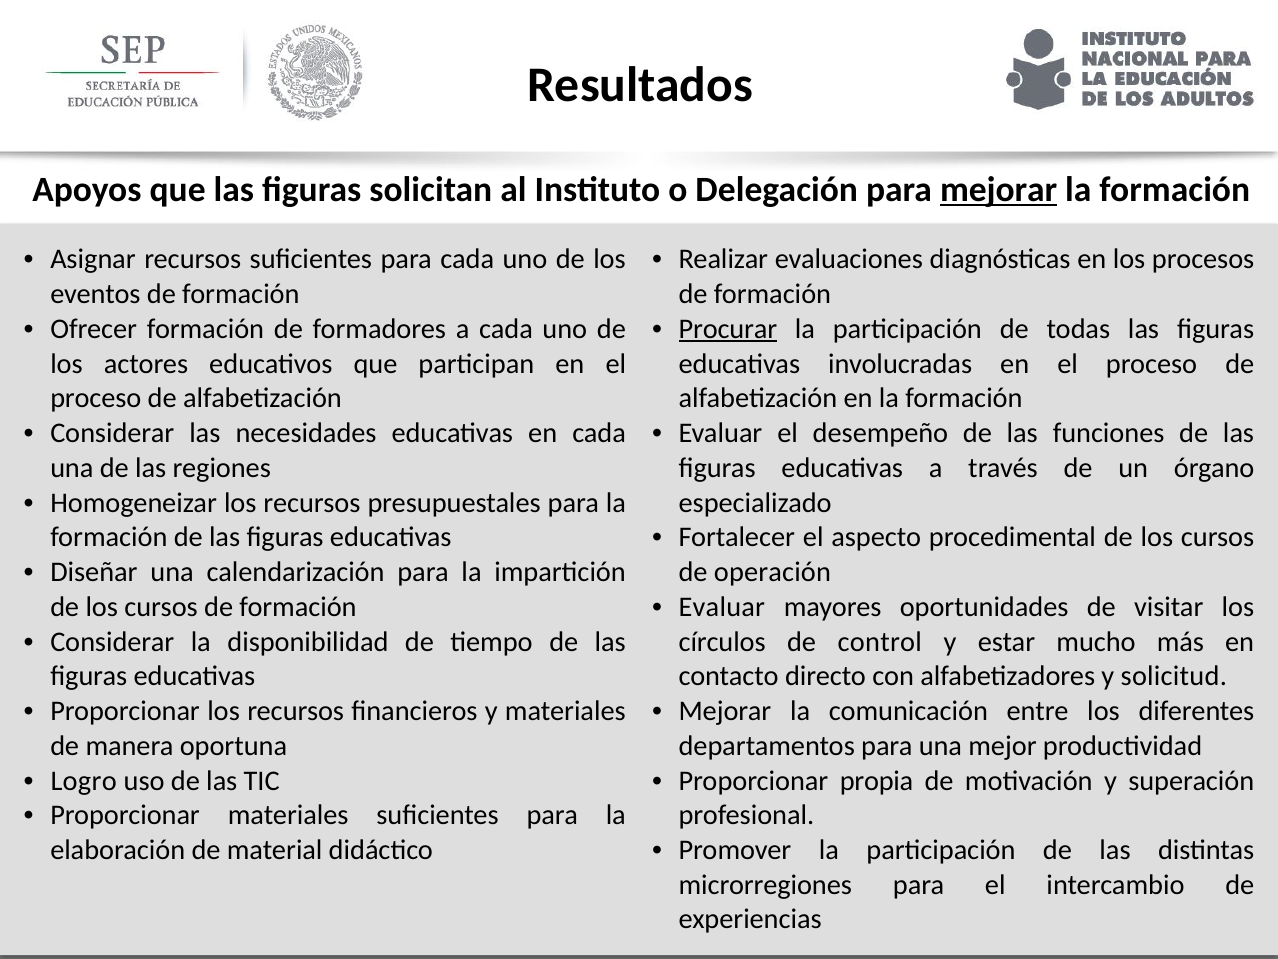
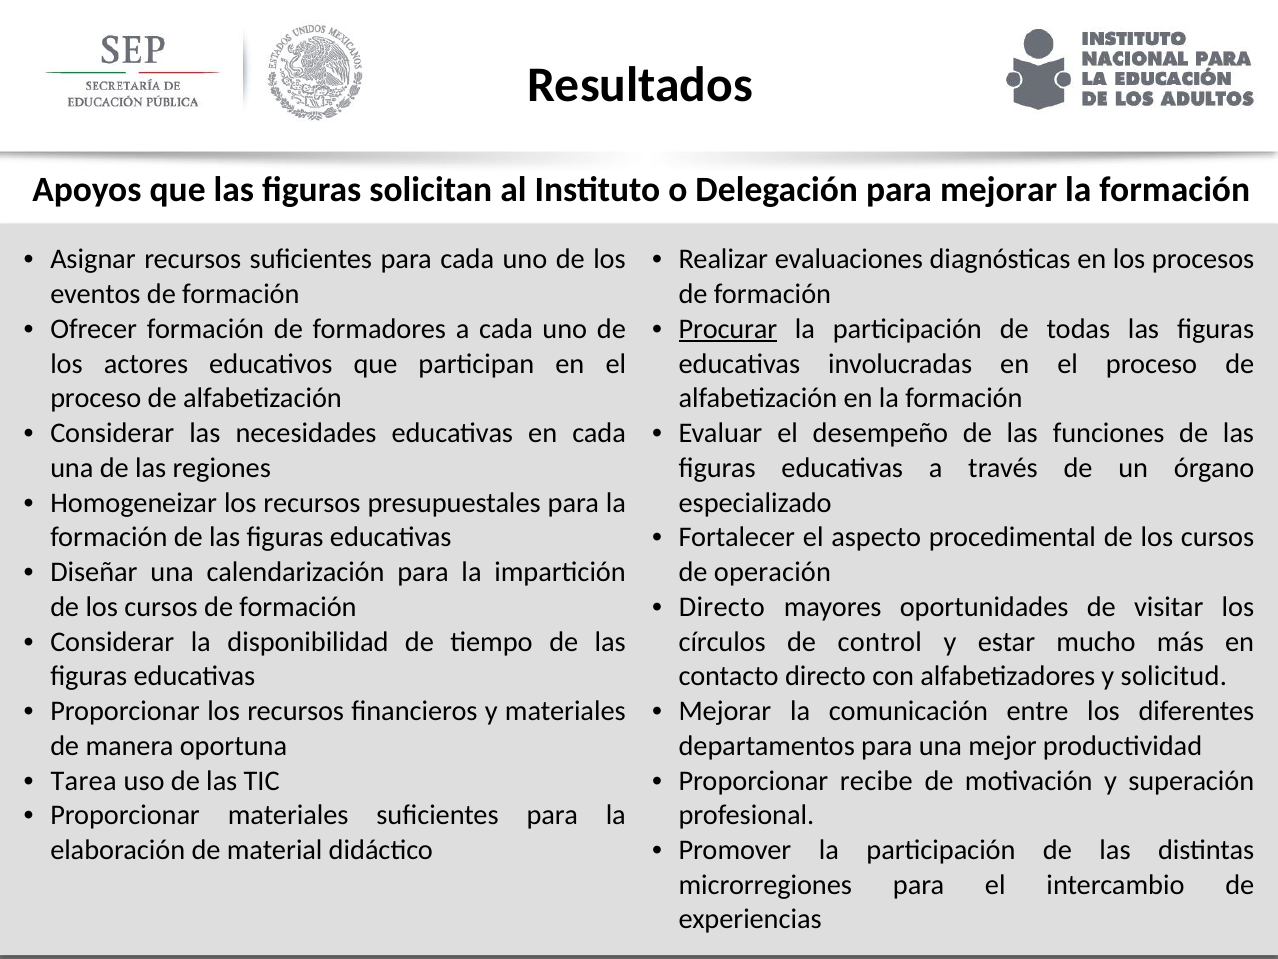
mejorar at (999, 189) underline: present -> none
Evaluar at (722, 607): Evaluar -> Directo
Logro: Logro -> Tarea
propia: propia -> recibe
